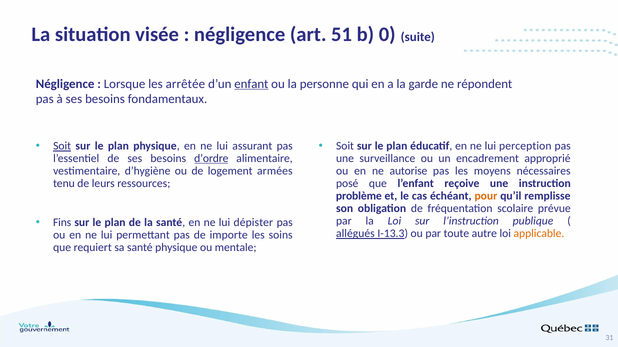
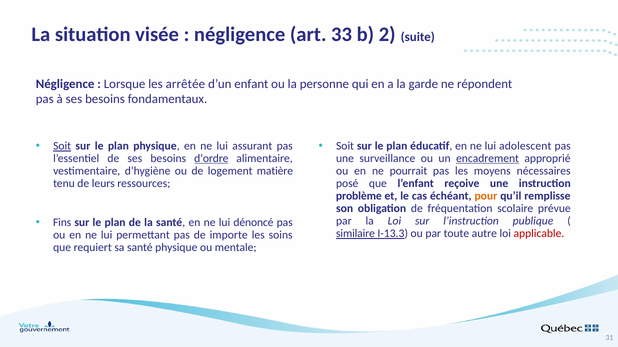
51: 51 -> 33
0: 0 -> 2
enfant underline: present -> none
perception: perception -> adolescent
encadrement underline: none -> present
armées: armées -> matière
autorise: autorise -> pourrait
dépister: dépister -> dénoncé
allégués: allégués -> similaire
applicable colour: orange -> red
